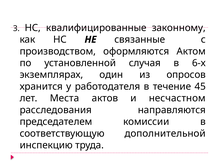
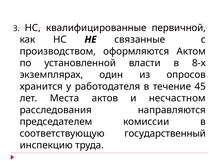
законному: законному -> первичной
случая: случая -> власти
6-х: 6-х -> 8-х
дополнительной: дополнительной -> государственный
